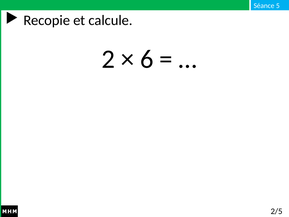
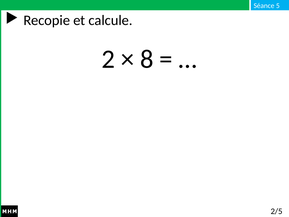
6: 6 -> 8
